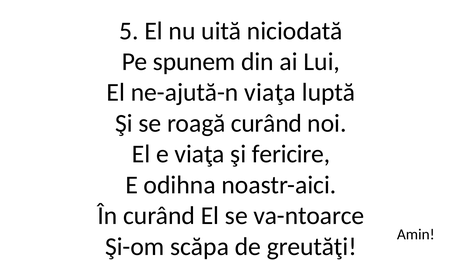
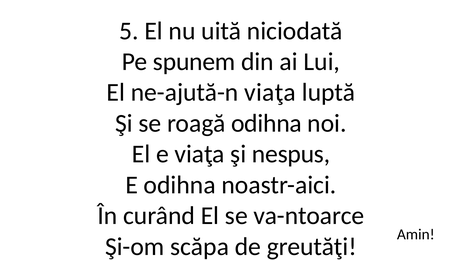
roagă curând: curând -> odihna
fericire: fericire -> nespus
